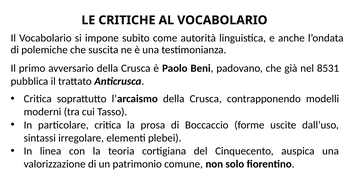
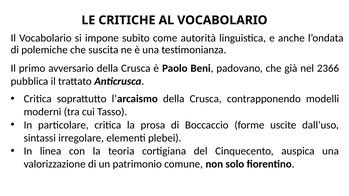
8531: 8531 -> 2366
